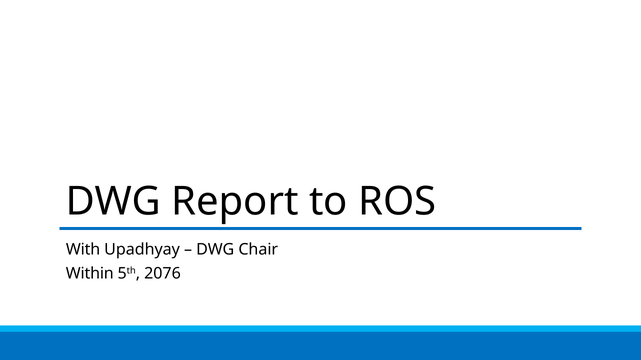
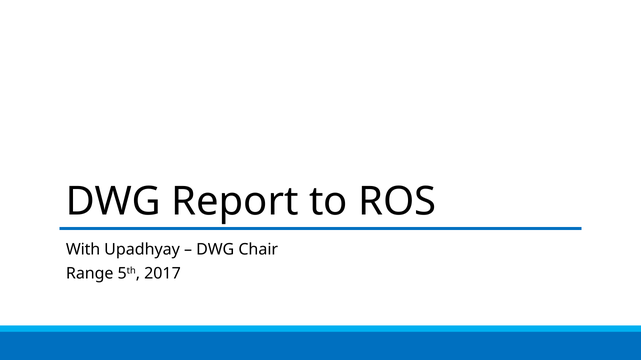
Within: Within -> Range
2076: 2076 -> 2017
